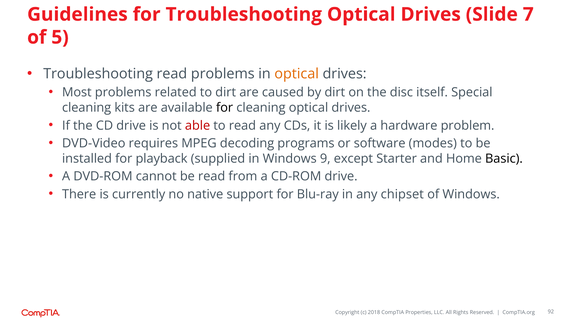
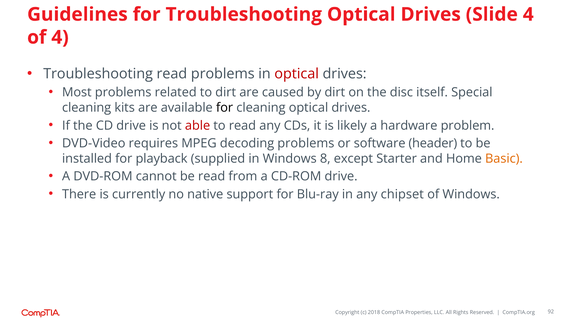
Slide 7: 7 -> 4
of 5: 5 -> 4
optical at (297, 74) colour: orange -> red
decoding programs: programs -> problems
modes: modes -> header
9: 9 -> 8
Basic colour: black -> orange
